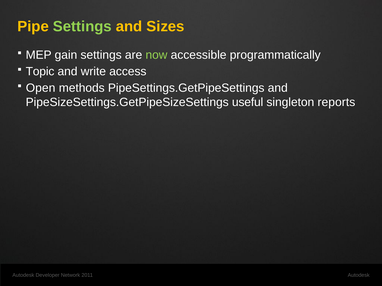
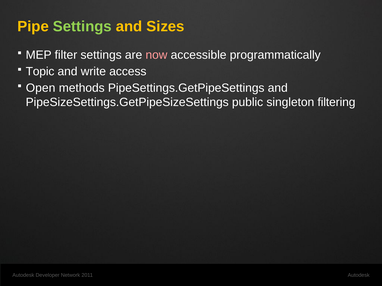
gain: gain -> filter
now colour: light green -> pink
useful: useful -> public
reports: reports -> filtering
